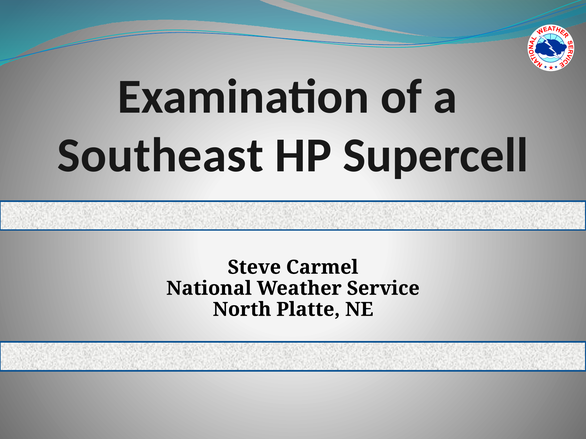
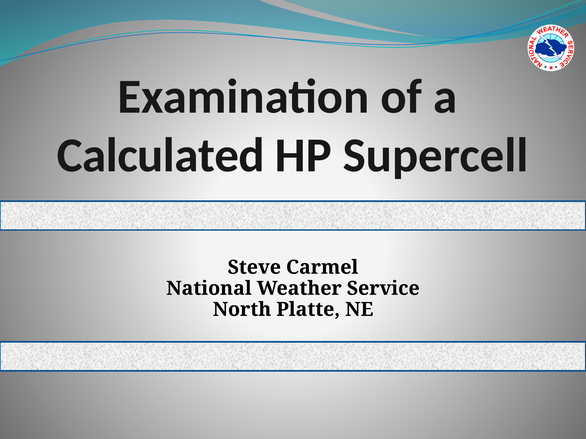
Southeast: Southeast -> Calculated
